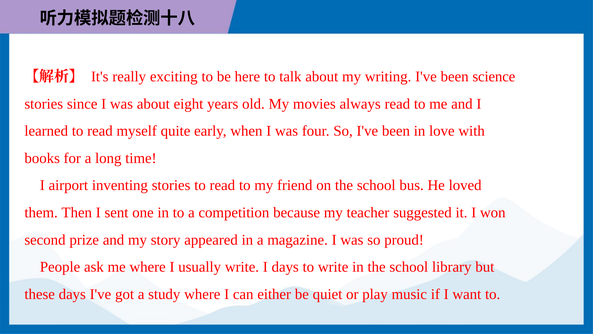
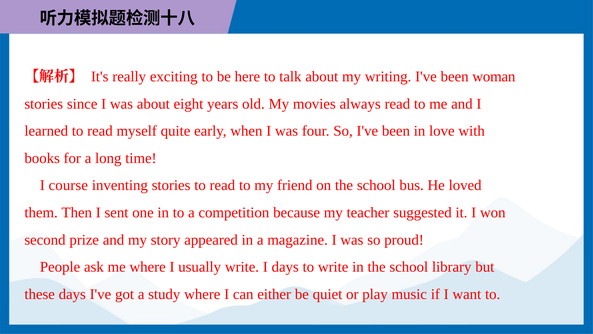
science: science -> woman
airport: airport -> course
